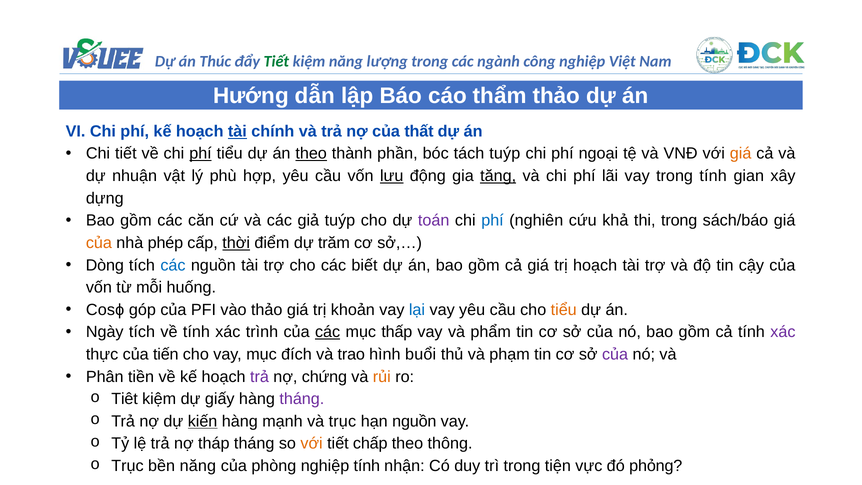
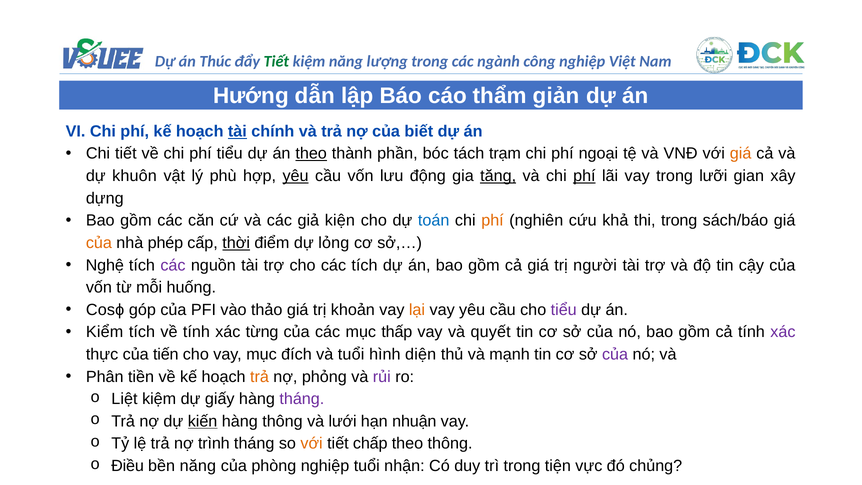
thẩm thảo: thảo -> giản
thất: thất -> biết
phí at (200, 154) underline: present -> none
tách tuýp: tuýp -> trạm
nhuận: nhuận -> khuôn
yêu at (296, 176) underline: none -> present
lưu underline: present -> none
phí at (584, 176) underline: none -> present
trong tính: tính -> lưỡi
giả tuýp: tuýp -> kiện
toán colour: purple -> blue
phí at (492, 221) colour: blue -> orange
trăm: trăm -> lỏng
Dòng: Dòng -> Nghệ
các at (173, 265) colour: blue -> purple
các biết: biết -> tích
trị hoạch: hoạch -> người
lại colour: blue -> orange
tiểu at (564, 310) colour: orange -> purple
Ngày: Ngày -> Kiểm
trình: trình -> từng
các at (328, 332) underline: present -> none
phẩm: phẩm -> quyết
và trao: trao -> tuổi
buổi: buổi -> diện
phạm: phạm -> mạnh
trả at (260, 377) colour: purple -> orange
chứng: chứng -> phỏng
rủi colour: orange -> purple
Tiêt: Tiêt -> Liệt
hàng mạnh: mạnh -> thông
và trục: trục -> lưới
hạn nguồn: nguồn -> nhuận
tháp: tháp -> trình
Trục at (127, 466): Trục -> Điều
nghiệp tính: tính -> tuổi
phỏng: phỏng -> chủng
